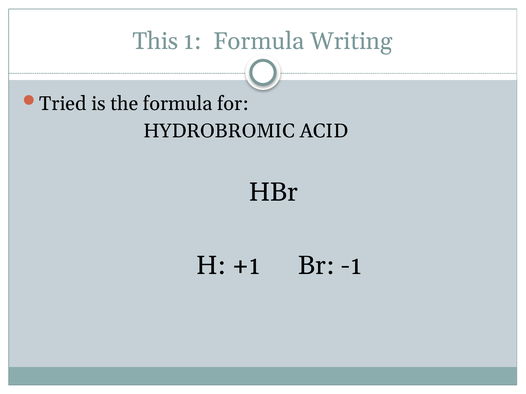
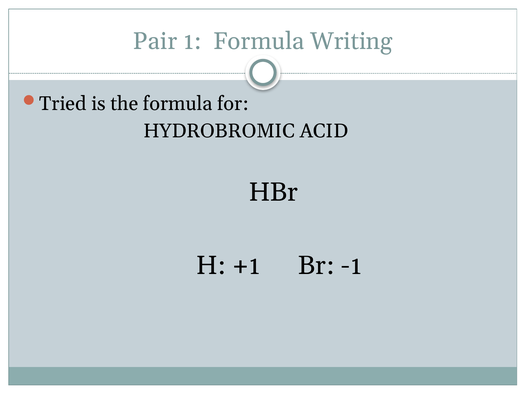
This: This -> Pair
